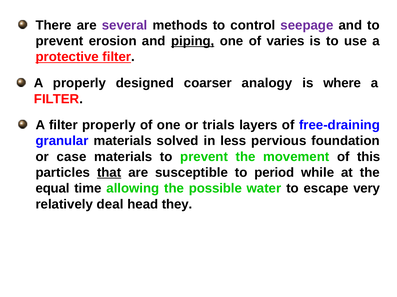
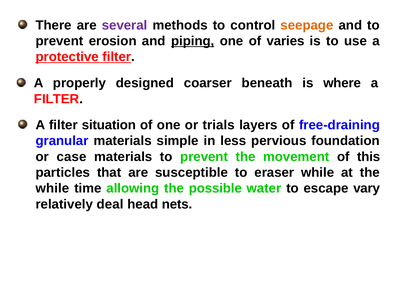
seepage colour: purple -> orange
analogy: analogy -> beneath
filter properly: properly -> situation
solved: solved -> simple
that underline: present -> none
period: period -> eraser
equal at (53, 189): equal -> while
very: very -> vary
they: they -> nets
